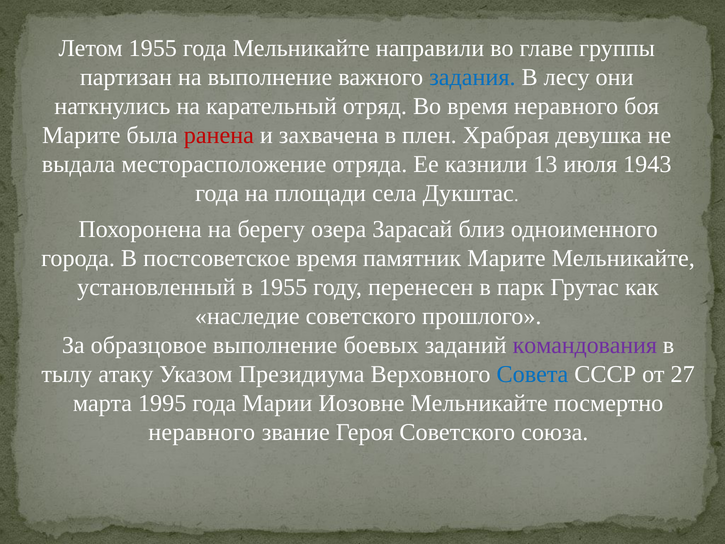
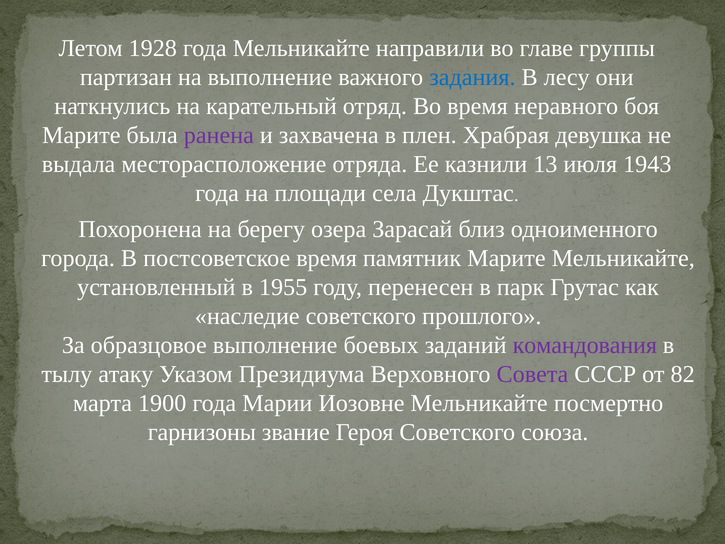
Летом 1955: 1955 -> 1928
ранена colour: red -> purple
Совета colour: blue -> purple
27: 27 -> 82
1995: 1995 -> 1900
неравного at (202, 432): неравного -> гарнизоны
